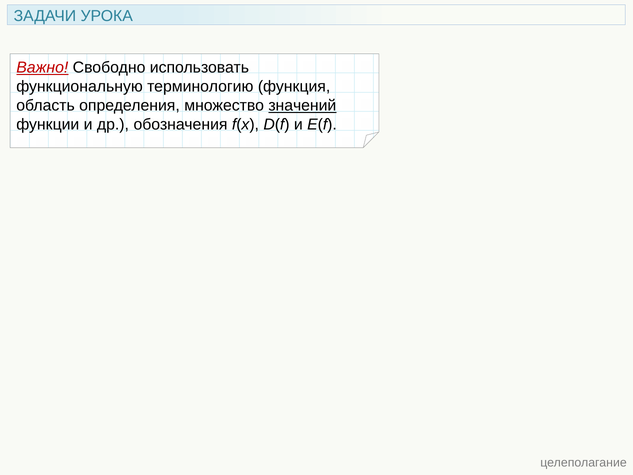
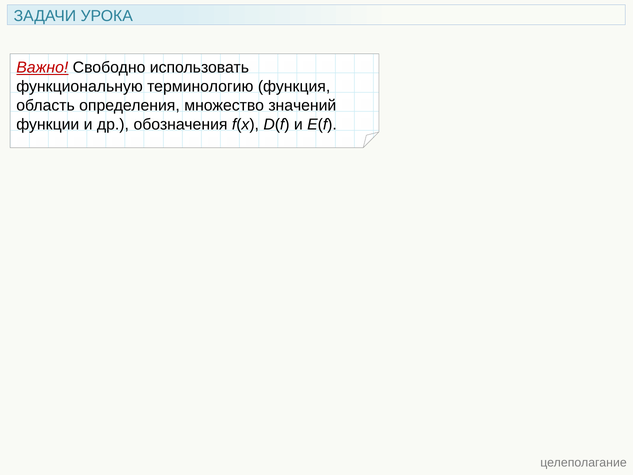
значений underline: present -> none
